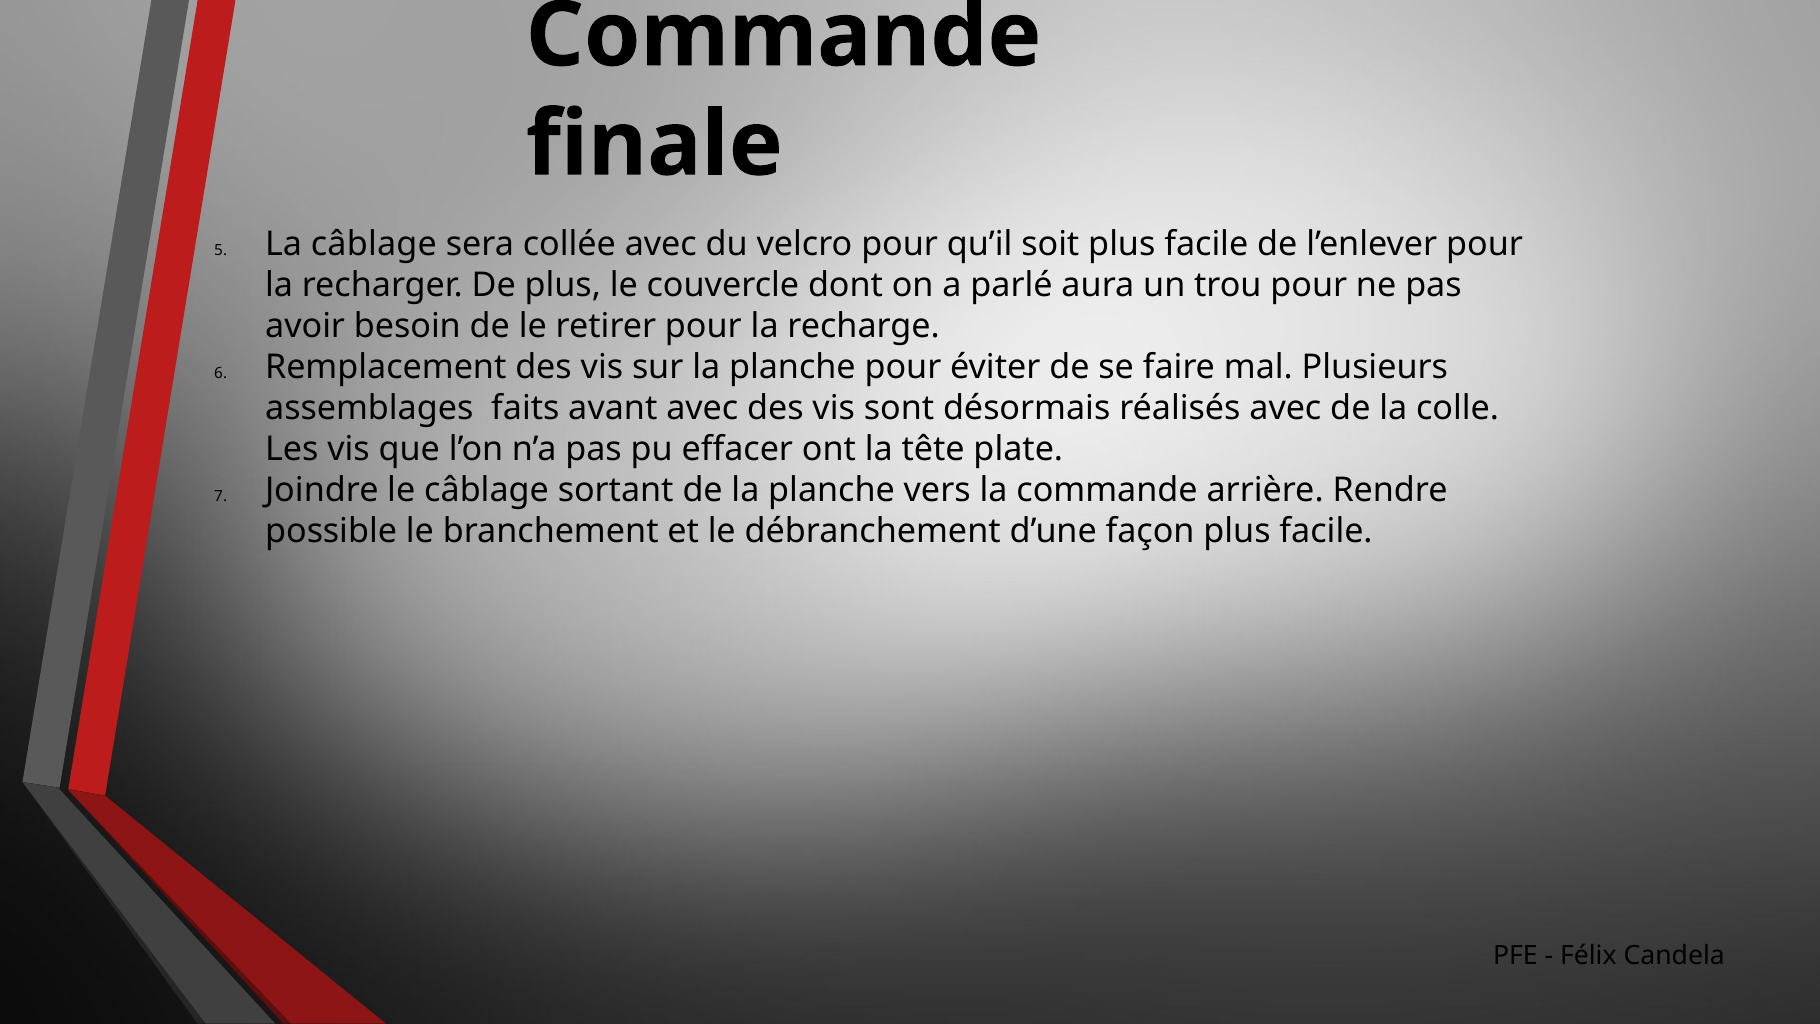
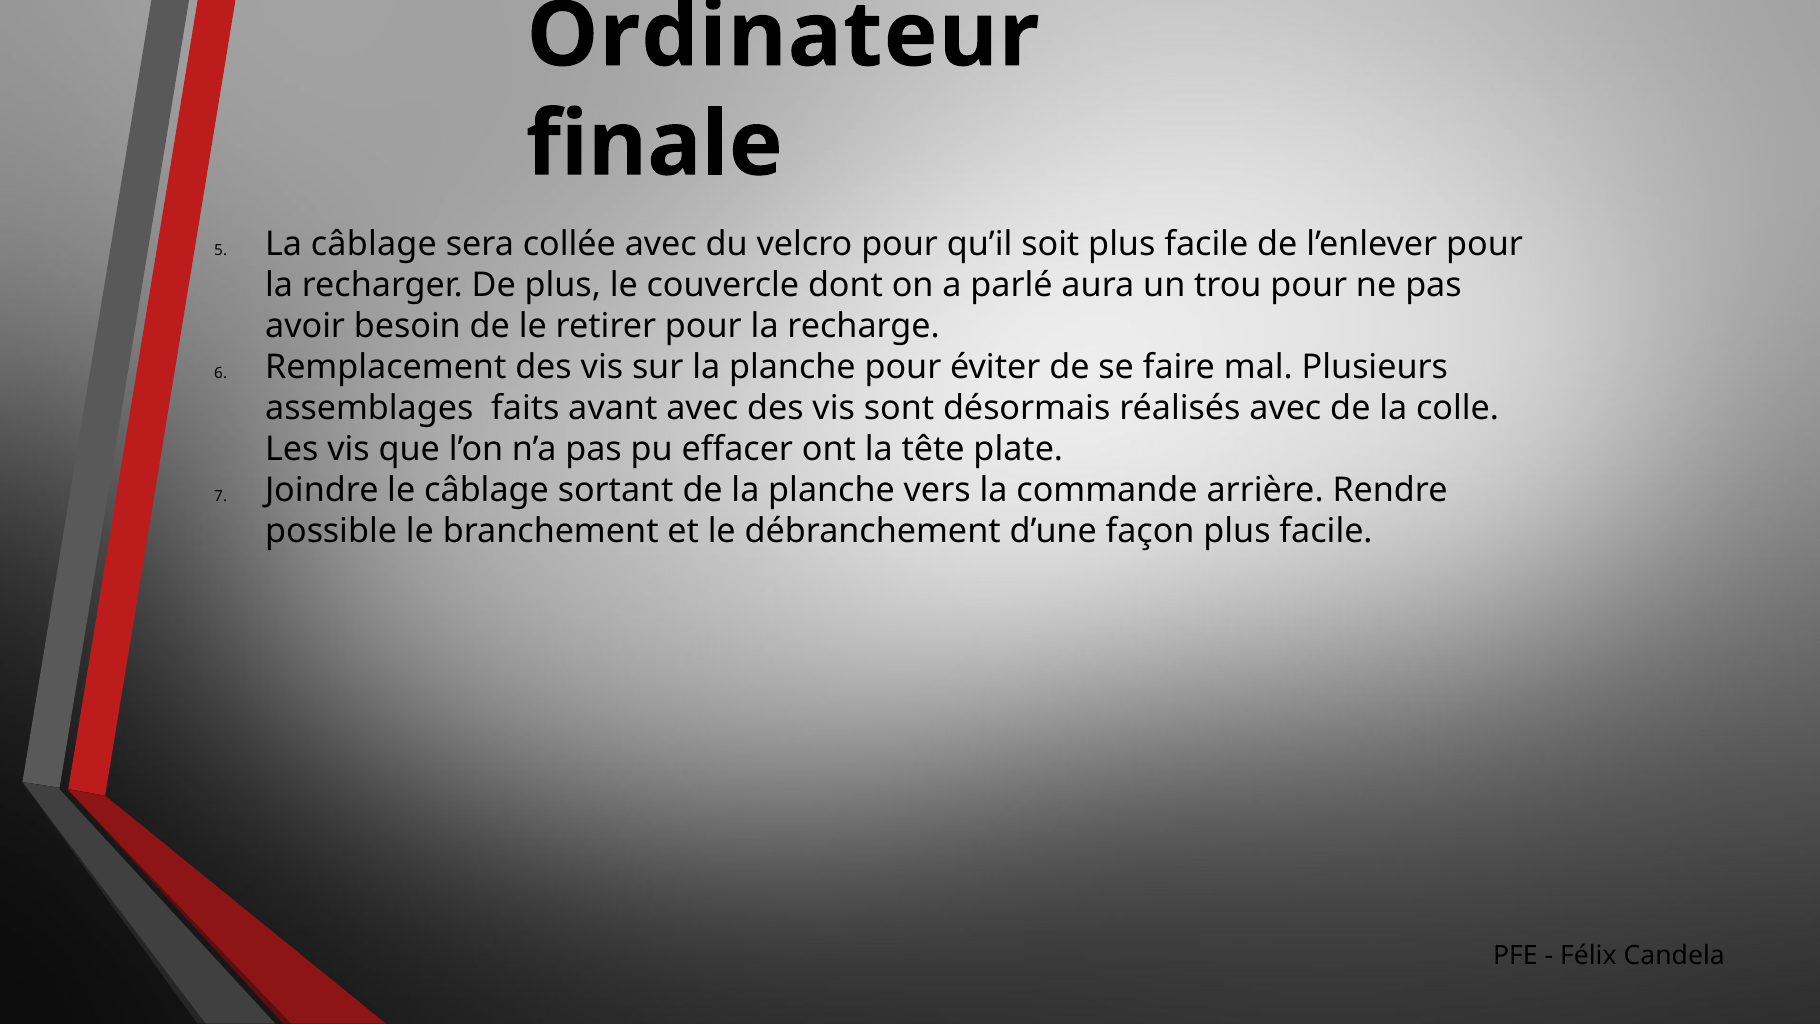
Commande at (784, 35): Commande -> Ordinateur
